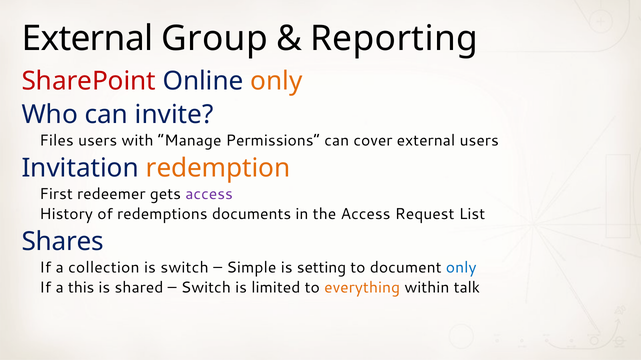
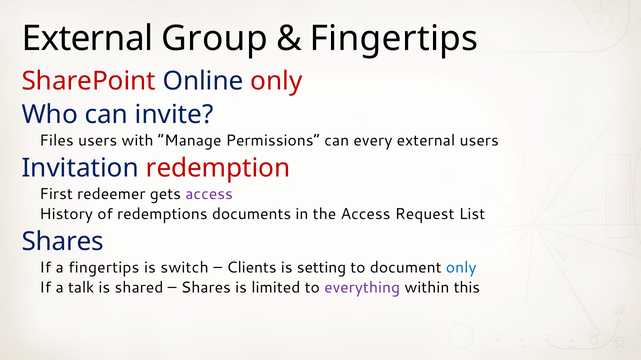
Reporting at (394, 39): Reporting -> Fingertips
only at (276, 81) colour: orange -> red
cover: cover -> every
redemption colour: orange -> red
a collection: collection -> fingertips
Simple: Simple -> Clients
this: this -> talk
Switch at (206, 288): Switch -> Shares
everything colour: orange -> purple
talk: talk -> this
